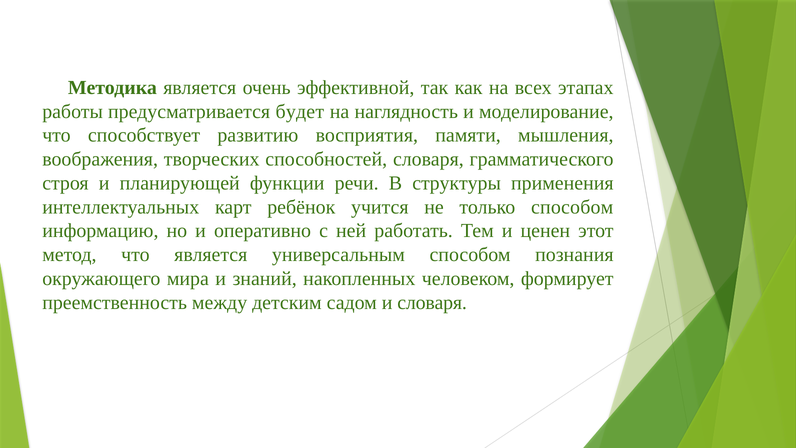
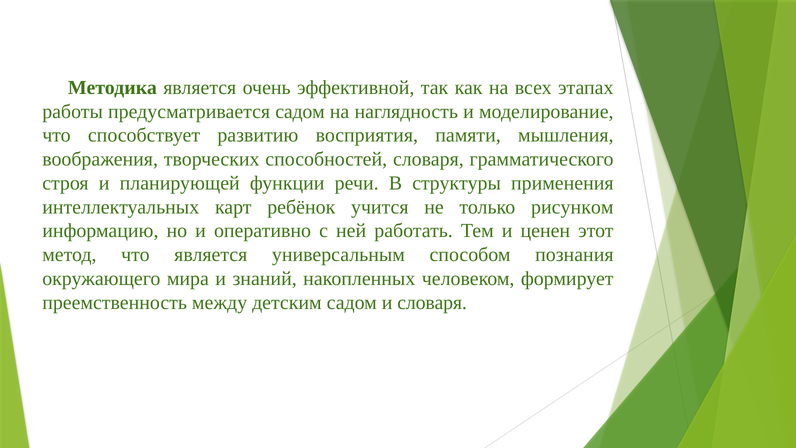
предусматривается будет: будет -> садом
только способом: способом -> рисунком
